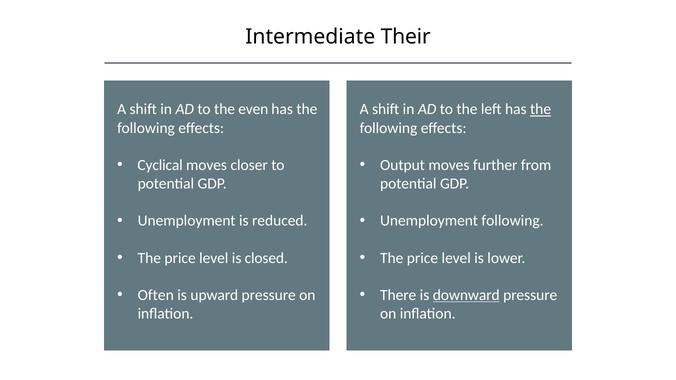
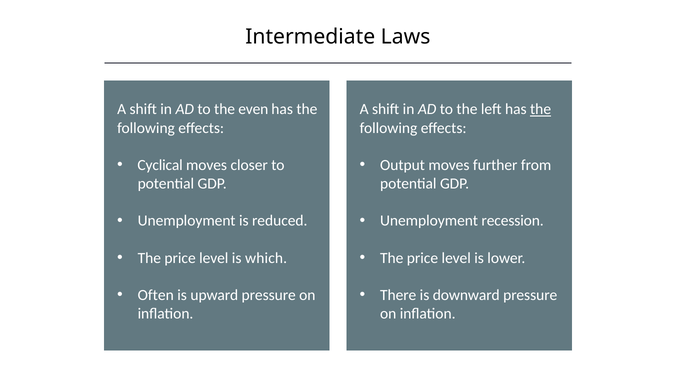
Their: Their -> Laws
Unemployment following: following -> recession
closed: closed -> which
downward underline: present -> none
